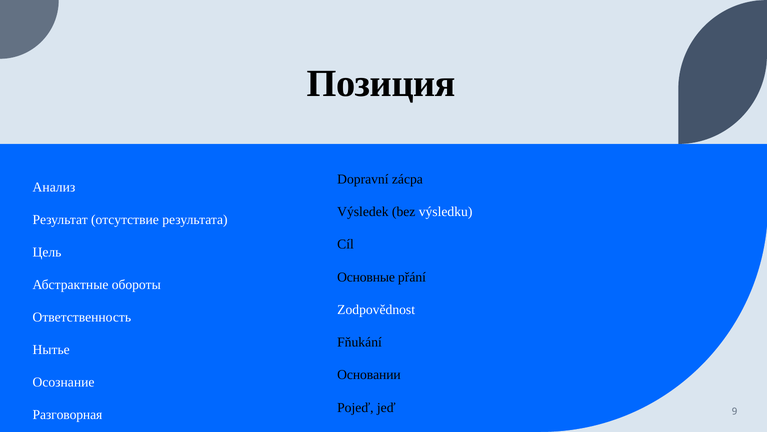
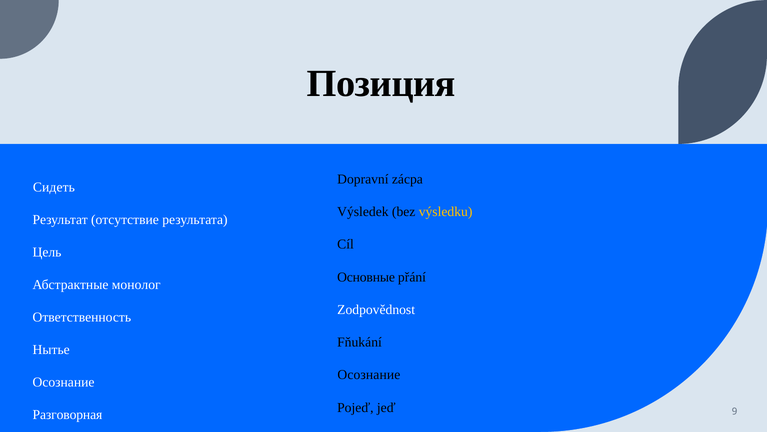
Анализ: Анализ -> Сидеть
výsledku colour: white -> yellow
обороты: обороты -> монолог
Основании at (369, 374): Основании -> Осознание
